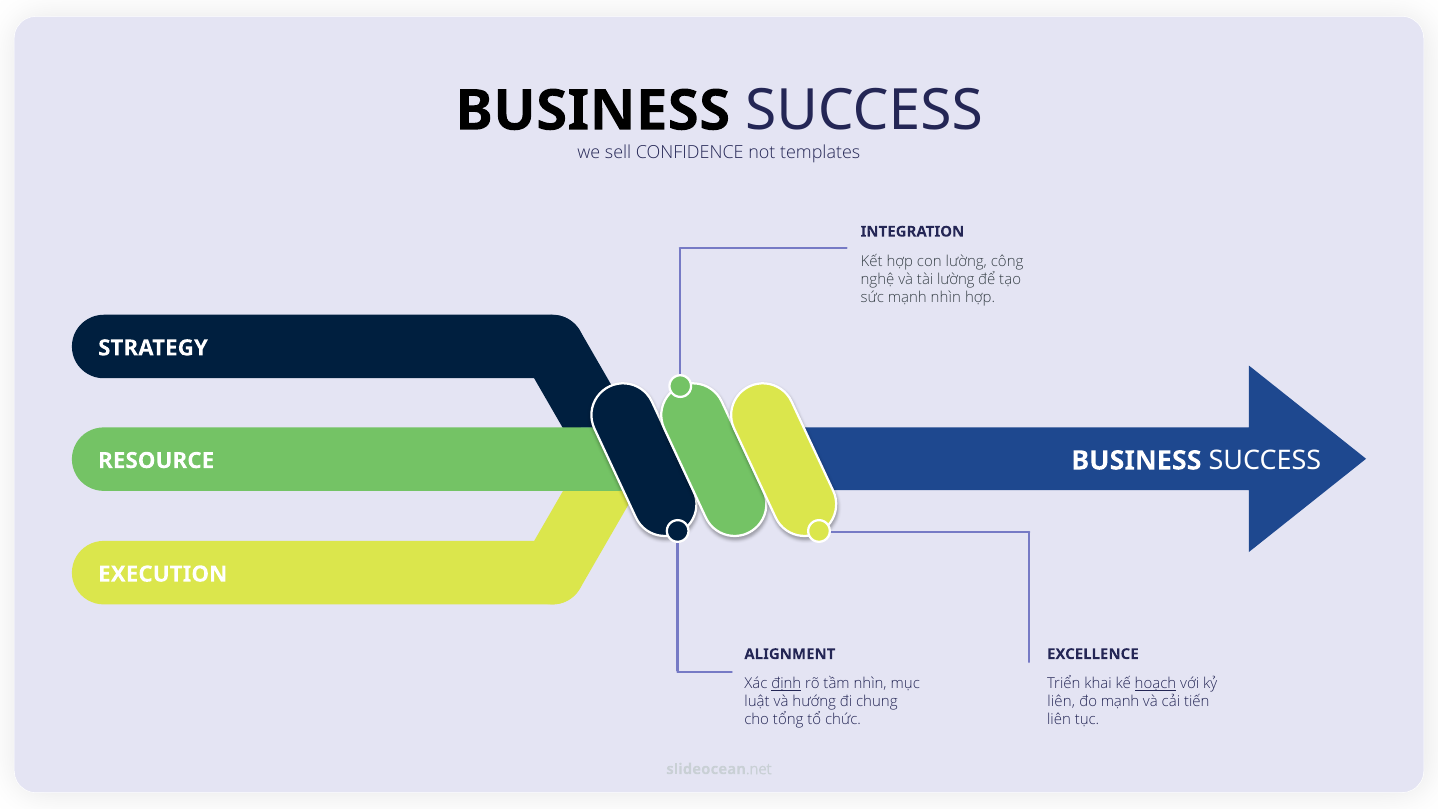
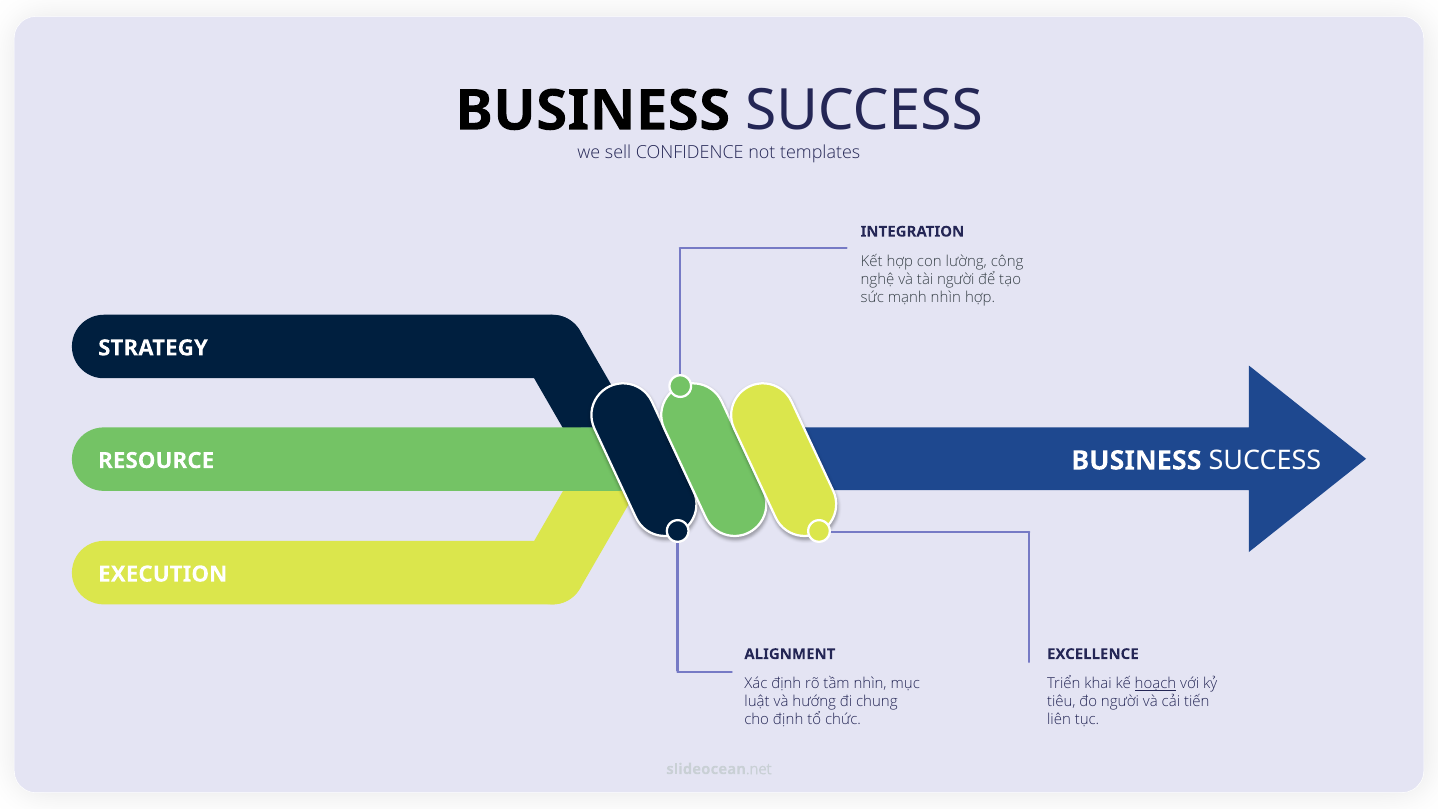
tài lường: lường -> người
định at (786, 684) underline: present -> none
liên at (1061, 702): liên -> tiêu
đo mạnh: mạnh -> người
cho tổng: tổng -> định
